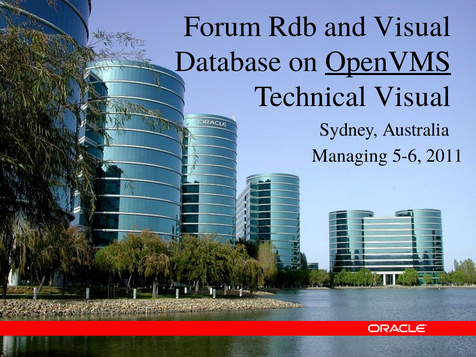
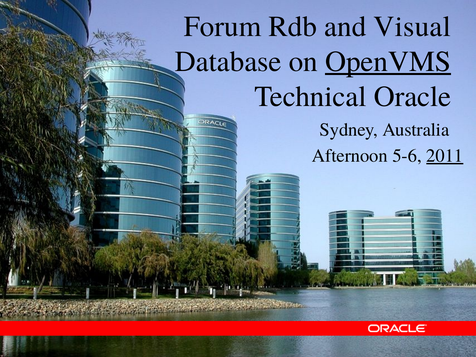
Technical Visual: Visual -> Oracle
Managing: Managing -> Afternoon
2011 underline: none -> present
